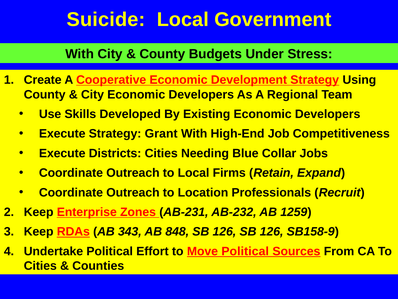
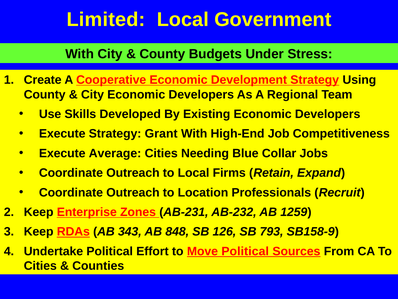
Suicide: Suicide -> Limited
Districts: Districts -> Average
126 SB 126: 126 -> 793
